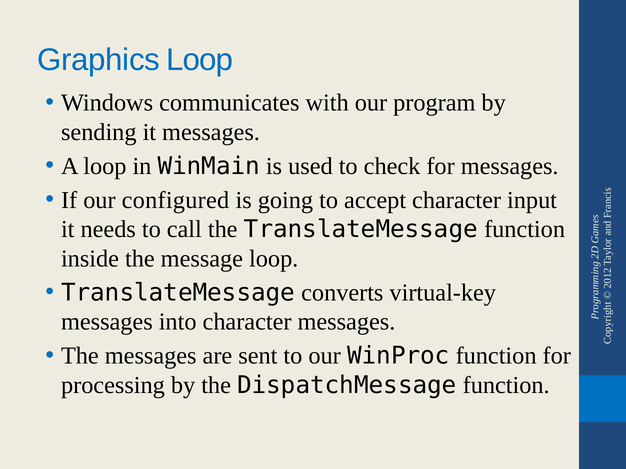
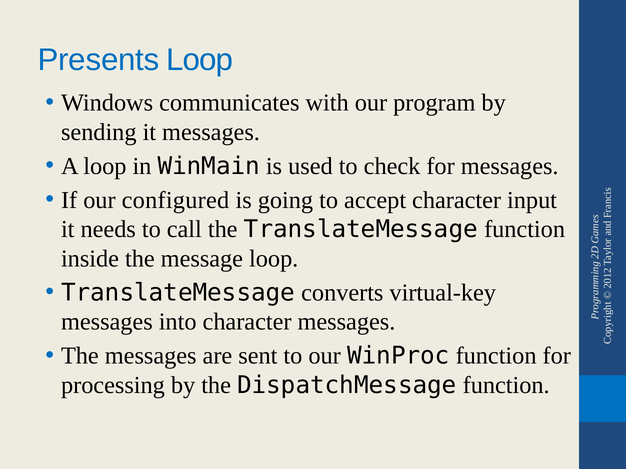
Graphics: Graphics -> Presents
